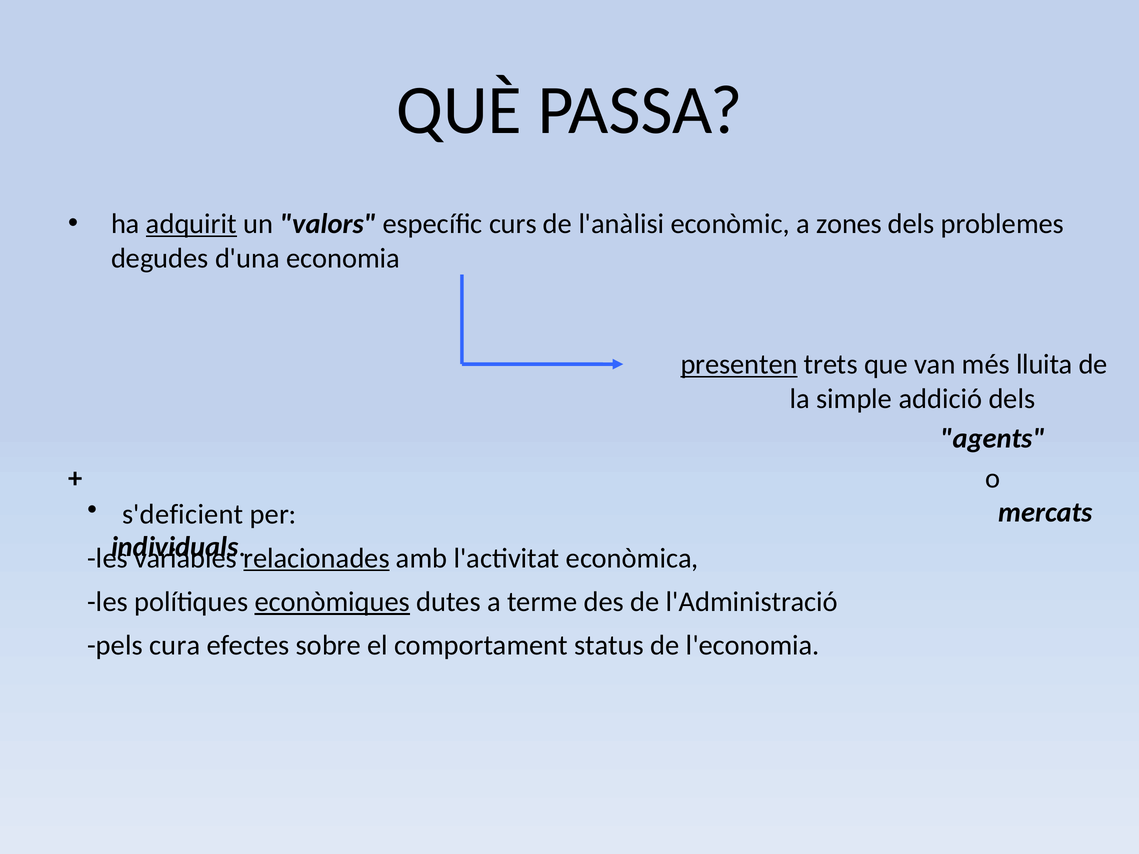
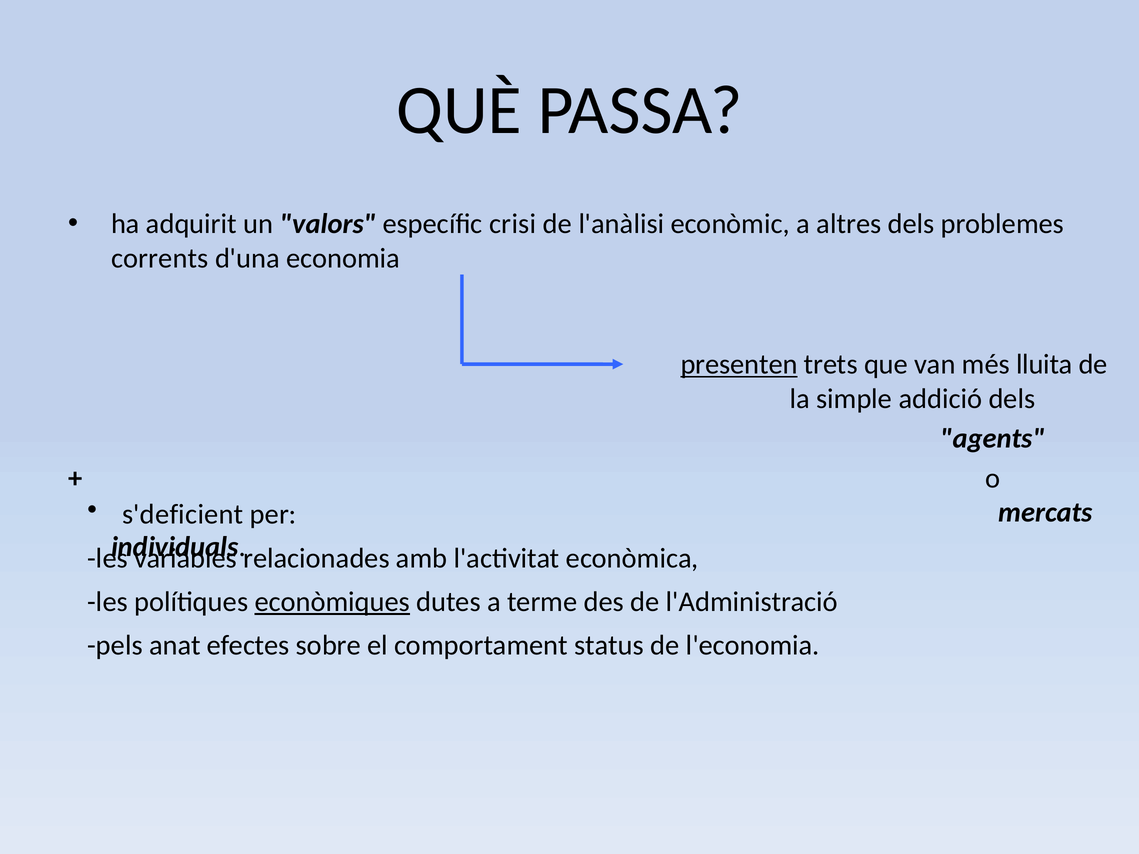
adquirit underline: present -> none
curs: curs -> crisi
zones: zones -> altres
degudes: degudes -> corrents
relacionades underline: present -> none
cura: cura -> anat
